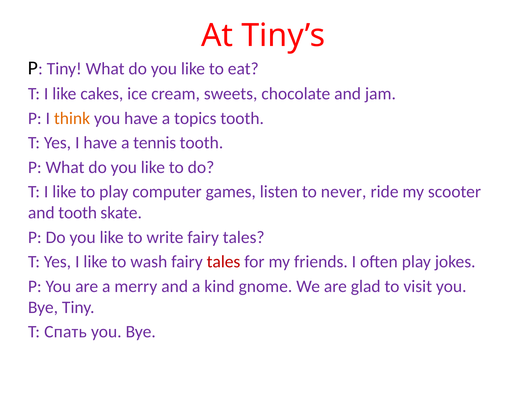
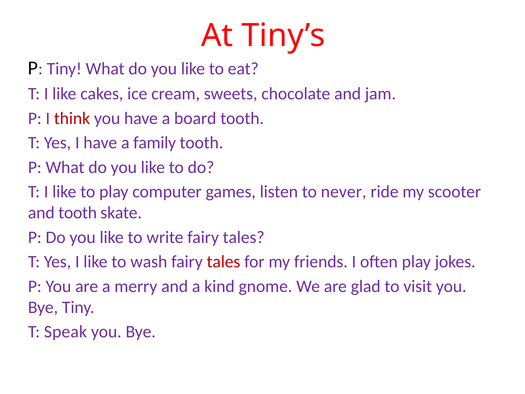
think colour: orange -> red
topics: topics -> board
tennis: tennis -> family
Спать: Спать -> Speak
